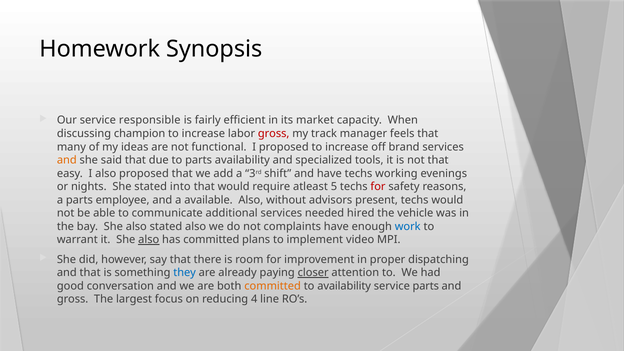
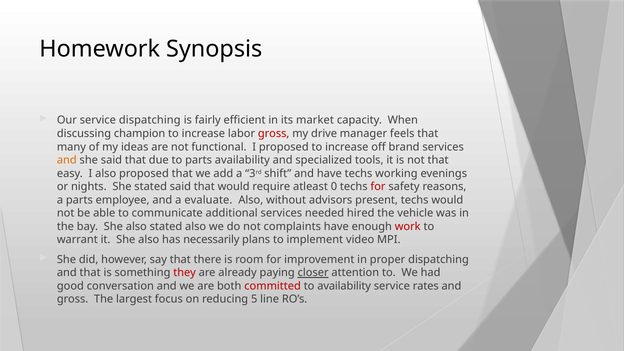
service responsible: responsible -> dispatching
track: track -> drive
stated into: into -> said
5: 5 -> 0
available: available -> evaluate
work colour: blue -> red
also at (149, 240) underline: present -> none
has committed: committed -> necessarily
they colour: blue -> red
committed at (273, 286) colour: orange -> red
service parts: parts -> rates
4: 4 -> 5
